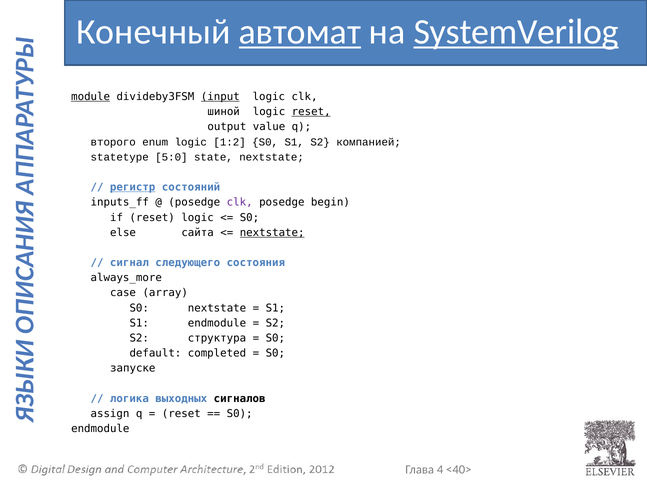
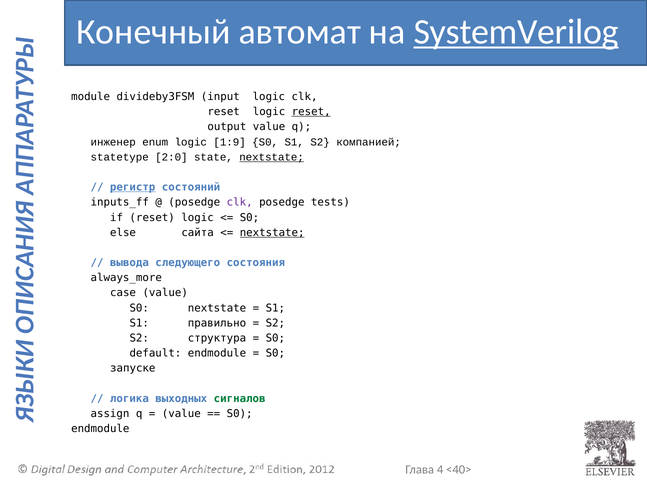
автомат underline: present -> none
module underline: present -> none
input underline: present -> none
шиной at (224, 112): шиной -> reset
второго: второго -> инженер
1:2: 1:2 -> 1:9
5:0: 5:0 -> 2:0
nextstate at (272, 157) underline: none -> present
begin: begin -> tests
сигнал: сигнал -> вывода
case array: array -> value
S1 endmodule: endmodule -> правильно
default completed: completed -> endmodule
сигналов colour: black -> green
reset at (181, 414): reset -> value
